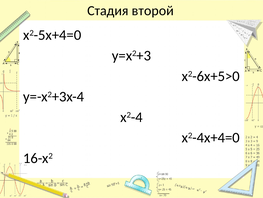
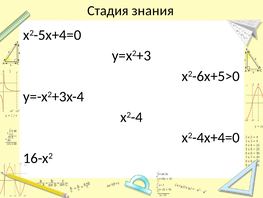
второй: второй -> знания
